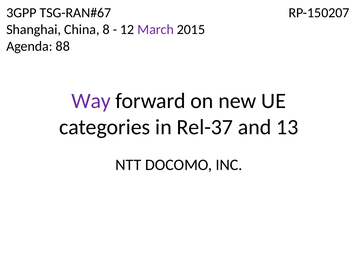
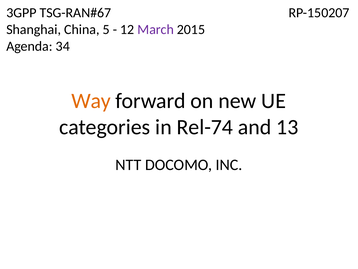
8: 8 -> 5
88: 88 -> 34
Way colour: purple -> orange
Rel-37: Rel-37 -> Rel-74
